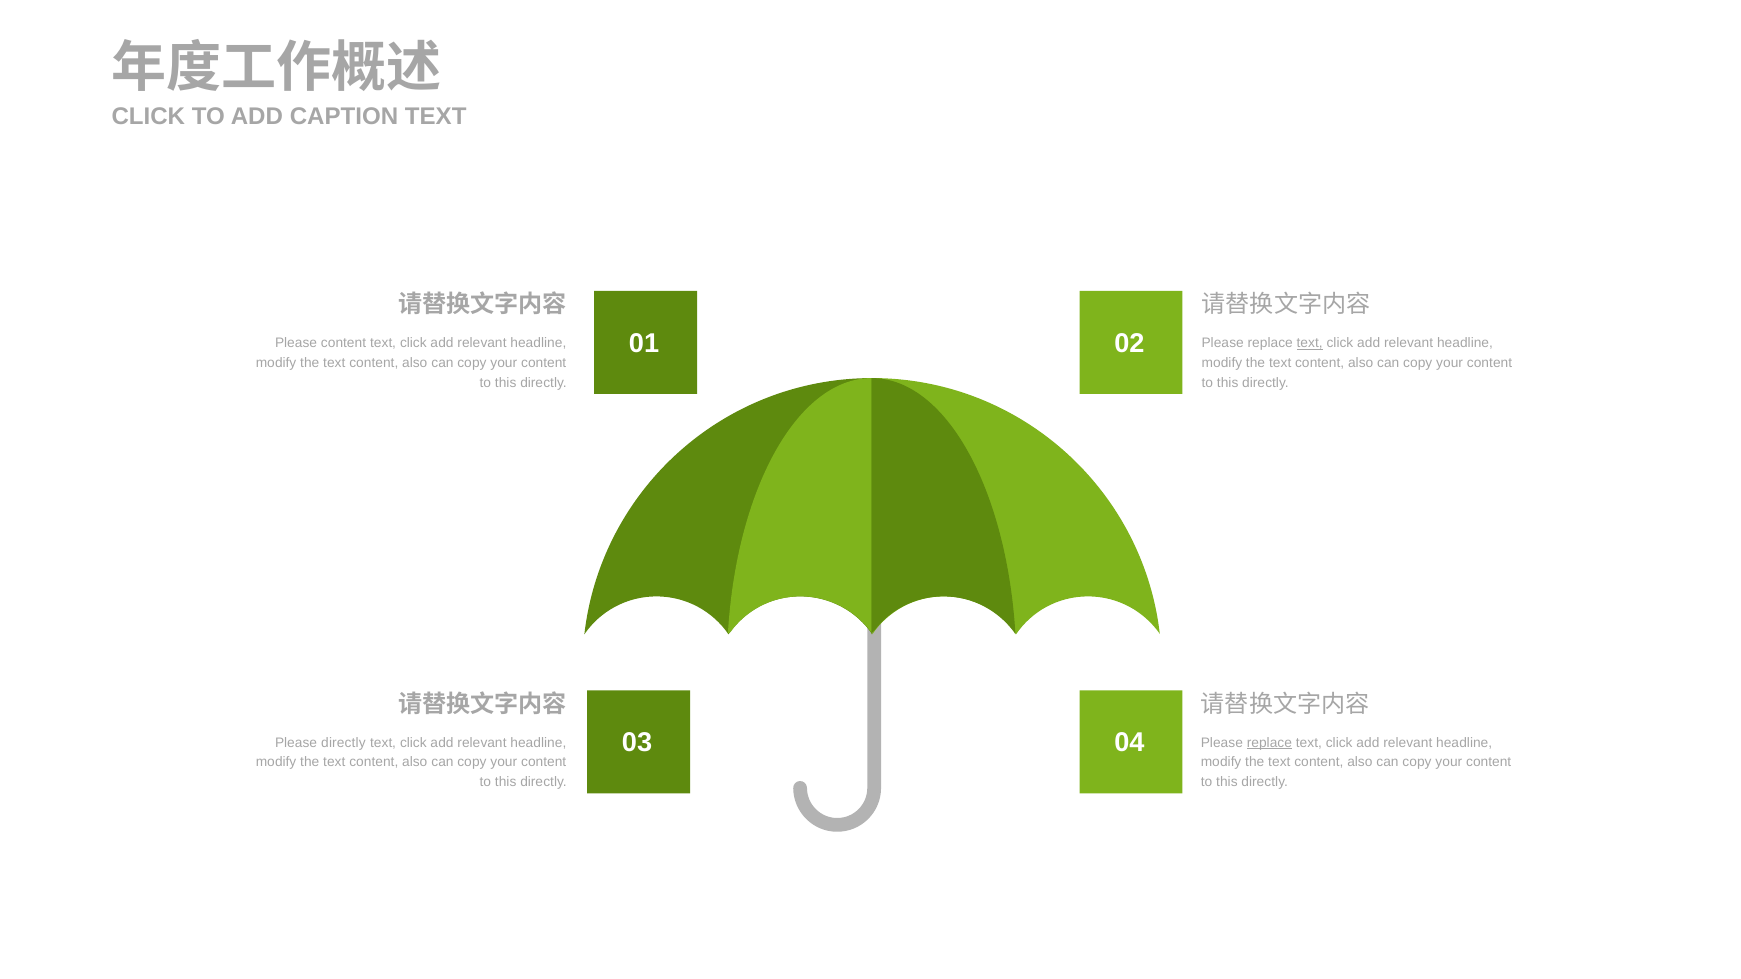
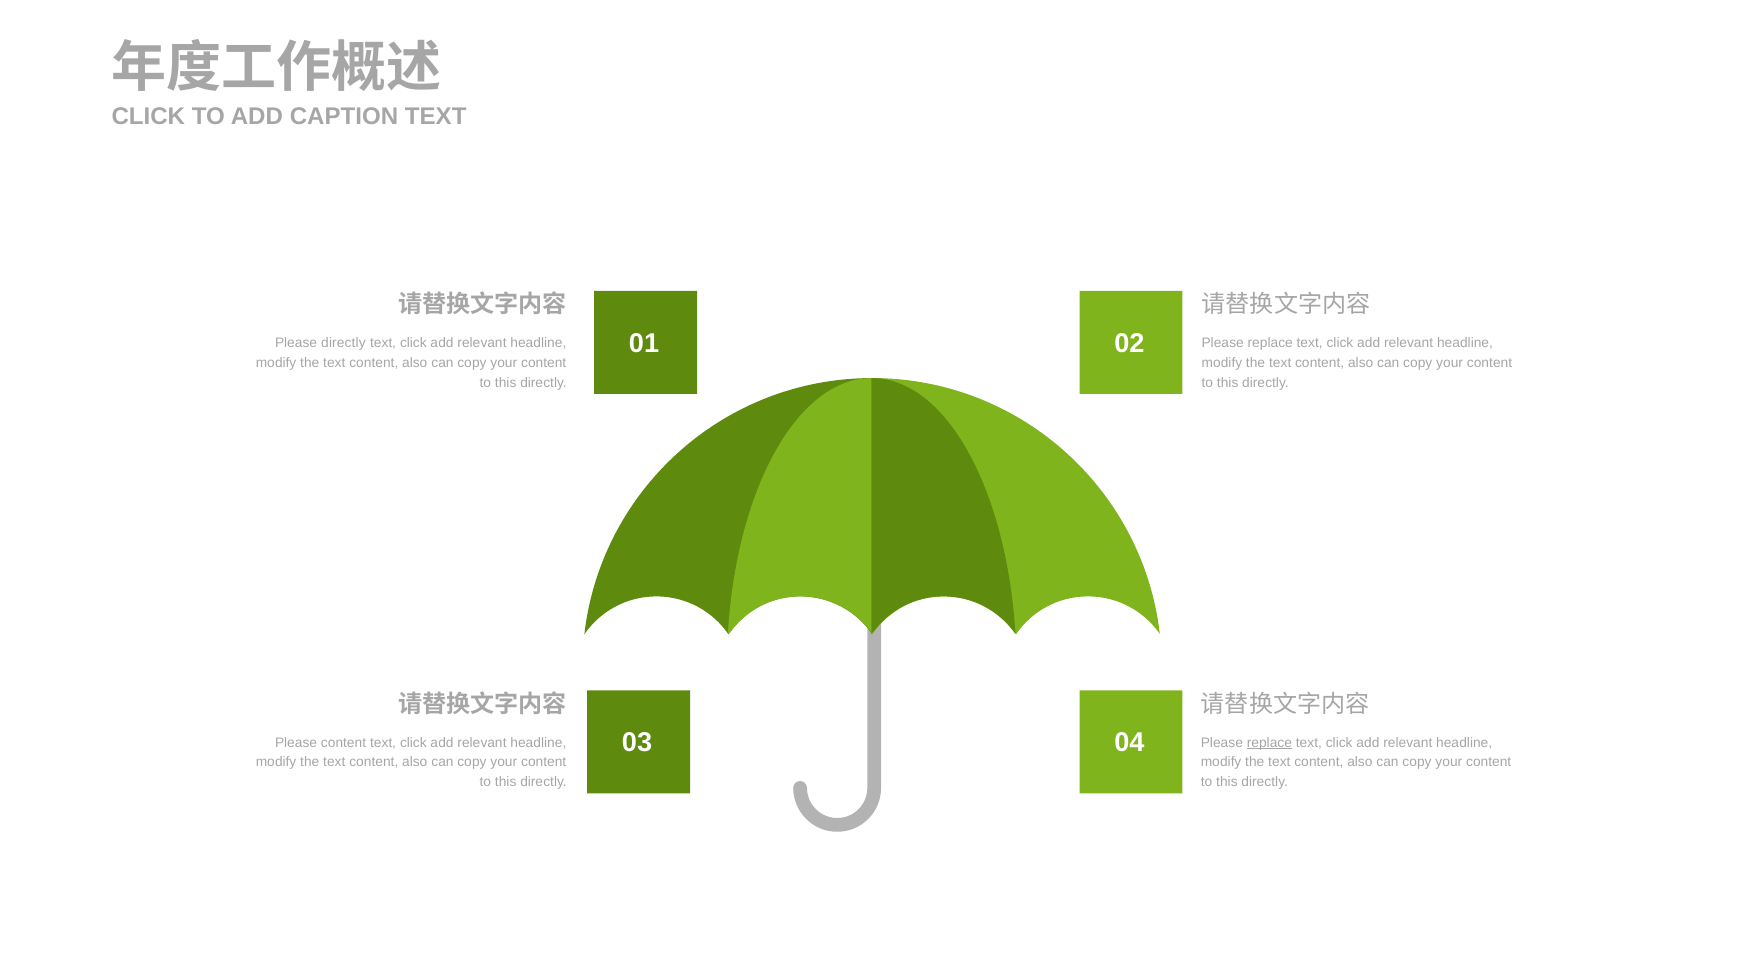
Please content: content -> directly
text at (1310, 343) underline: present -> none
Please directly: directly -> content
